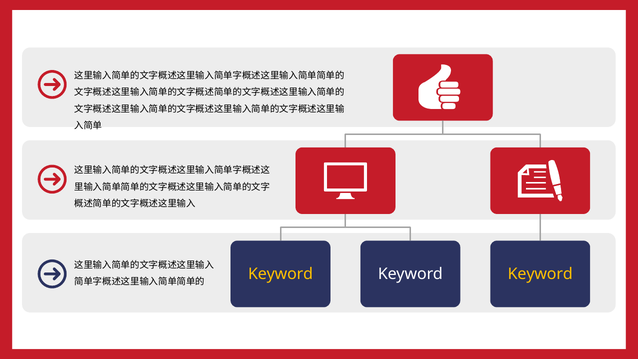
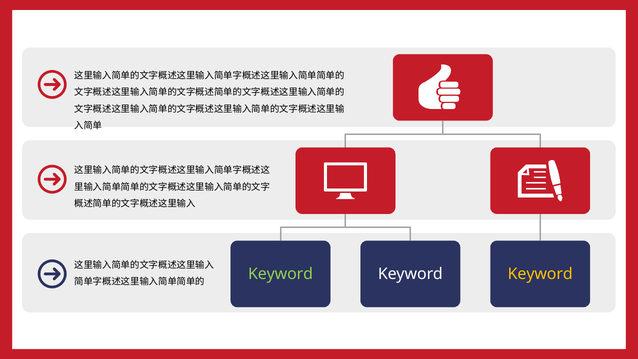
Keyword at (281, 274) colour: yellow -> light green
